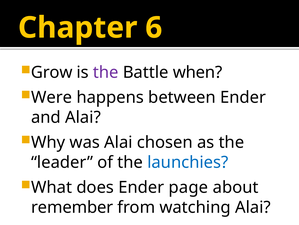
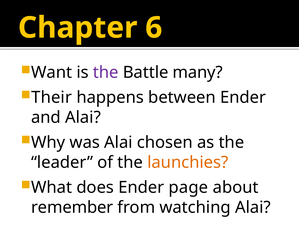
Grow: Grow -> Want
when: when -> many
Were: Were -> Their
launchies colour: blue -> orange
